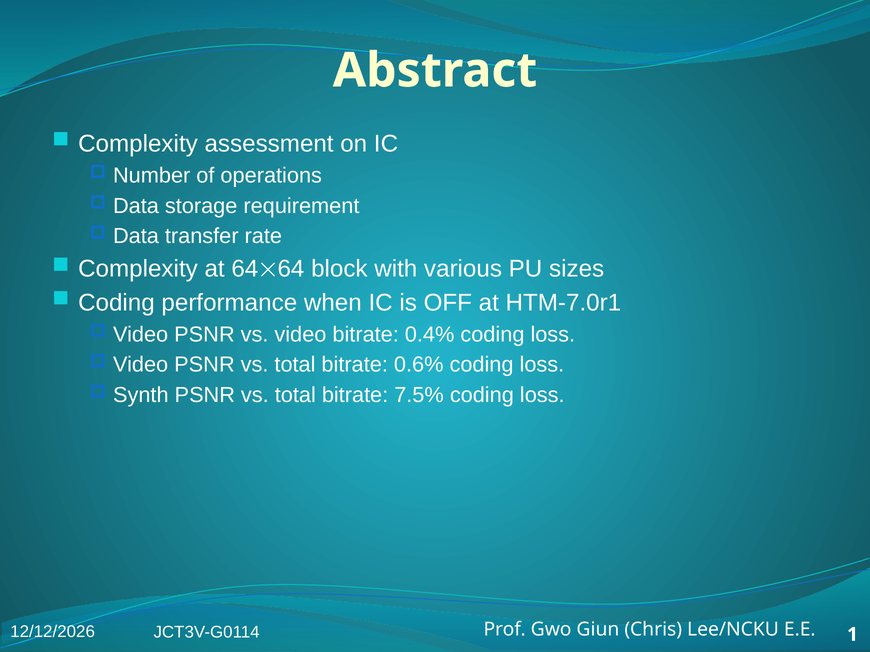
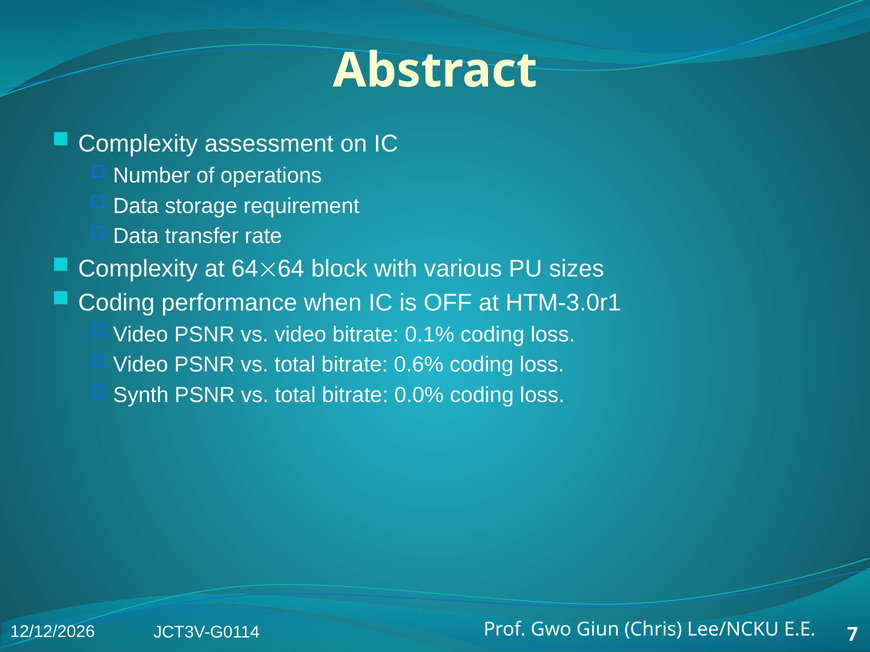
HTM-7.0r1: HTM-7.0r1 -> HTM-3.0r1
0.4%: 0.4% -> 0.1%
7.5%: 7.5% -> 0.0%
1: 1 -> 7
